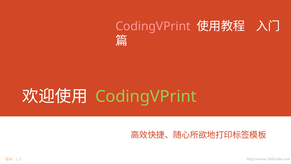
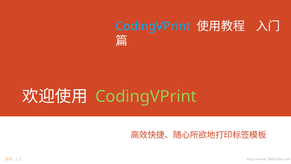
CodingVPrint at (153, 26) colour: pink -> light blue
